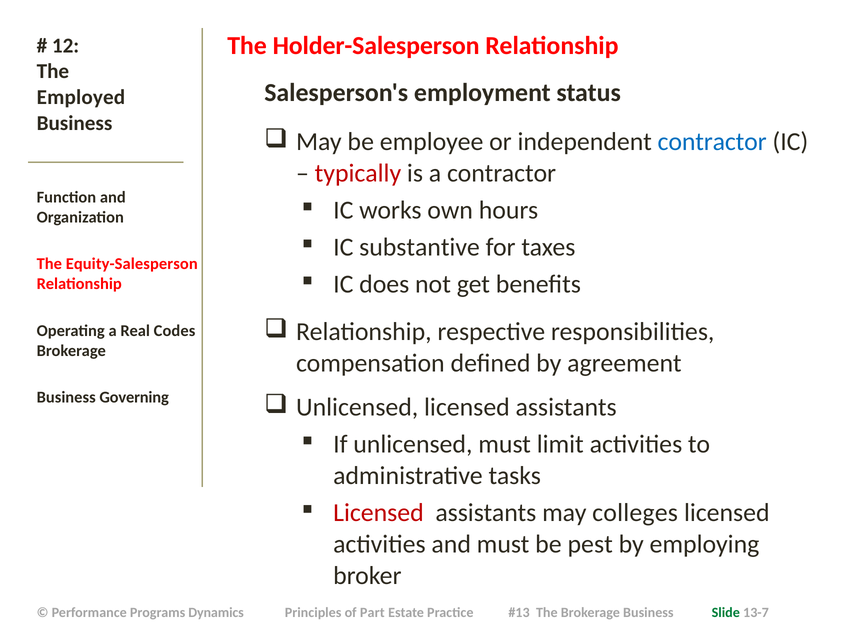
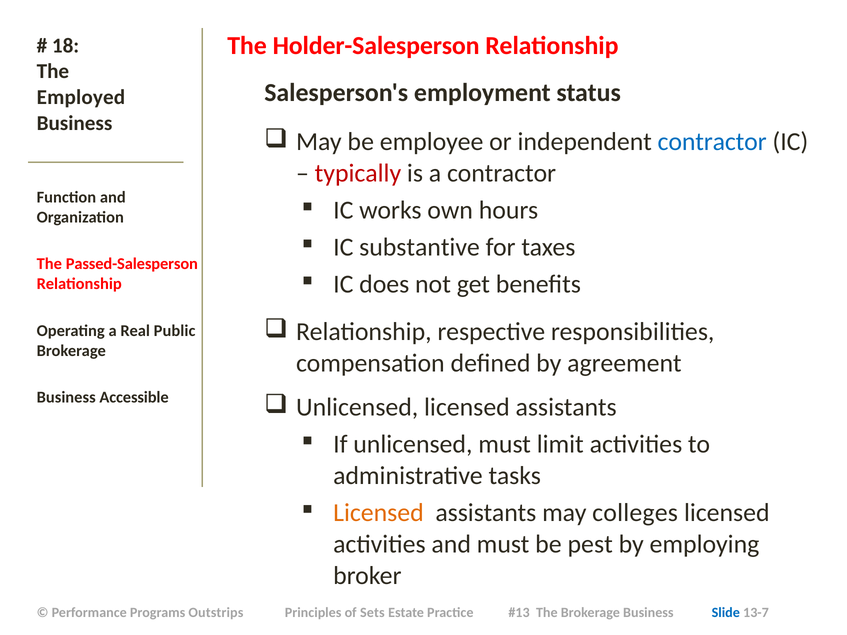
12: 12 -> 18
Equity-Salesperson: Equity-Salesperson -> Passed-Salesperson
Codes: Codes -> Public
Governing: Governing -> Accessible
Licensed at (378, 513) colour: red -> orange
Dynamics: Dynamics -> Outstrips
Part: Part -> Sets
Slide colour: green -> blue
